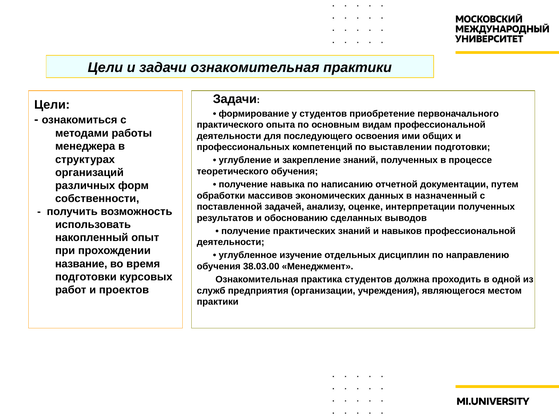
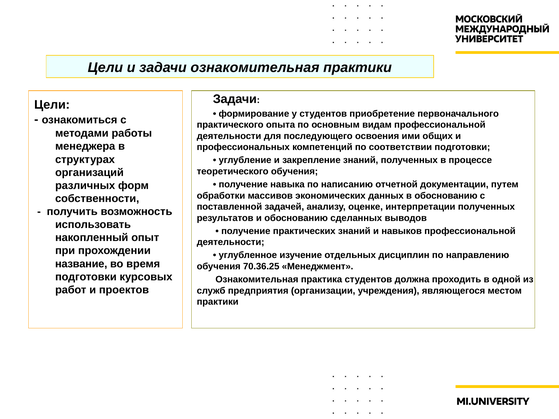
выставлении: выставлении -> соответствии
в назначенный: назначенный -> обоснованию
38.03.00: 38.03.00 -> 70.36.25
